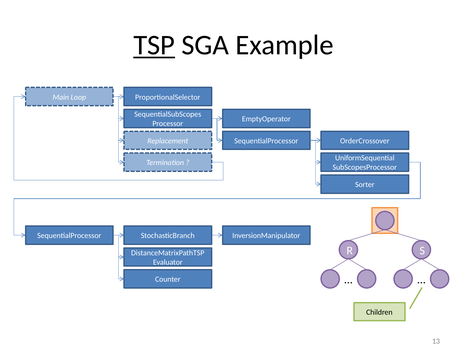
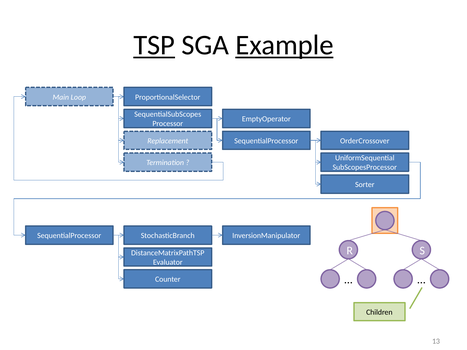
Example underline: none -> present
